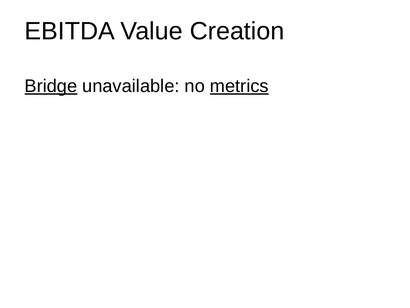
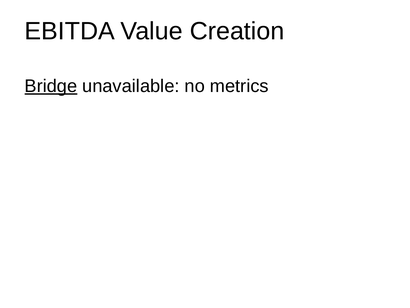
metrics underline: present -> none
